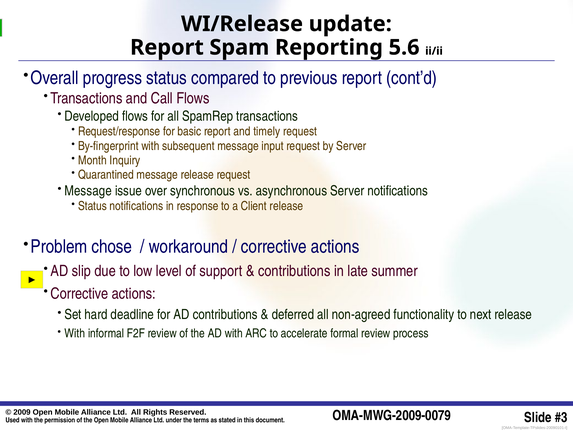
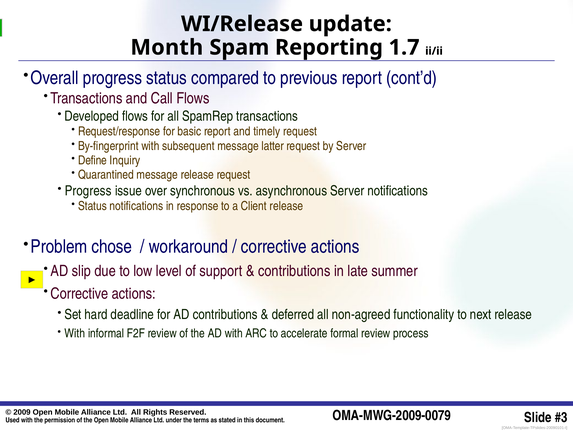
Report at (167, 47): Report -> Month
5.6: 5.6 -> 1.7
input: input -> latter
Month: Month -> Define
Message at (88, 191): Message -> Progress
